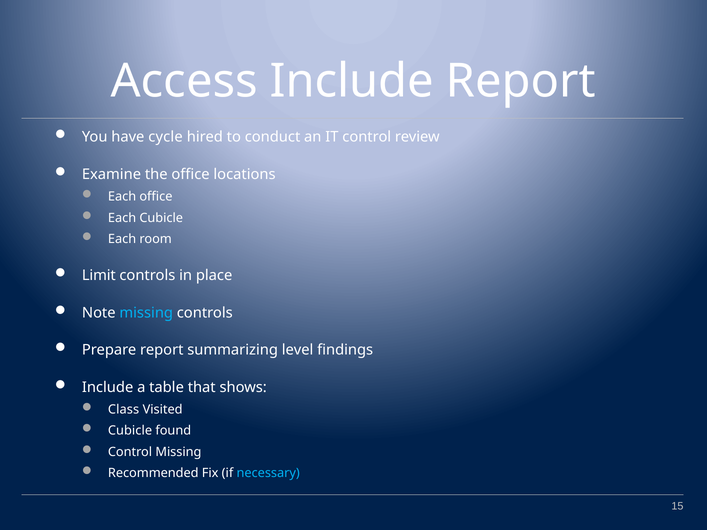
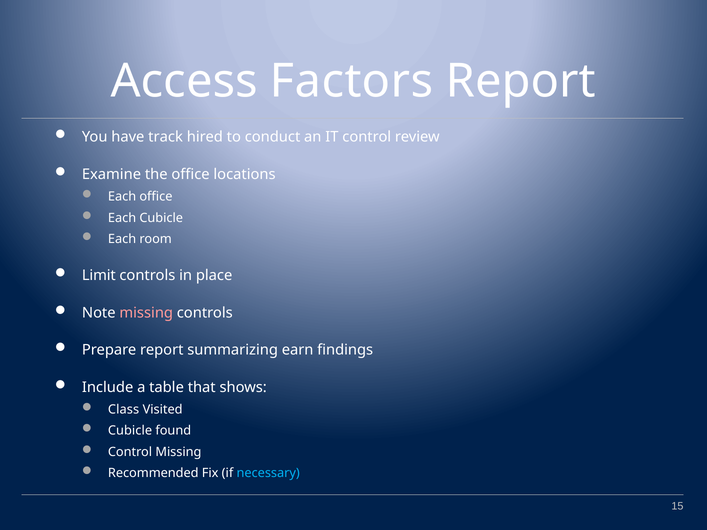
Access Include: Include -> Factors
cycle: cycle -> track
missing at (146, 313) colour: light blue -> pink
level: level -> earn
